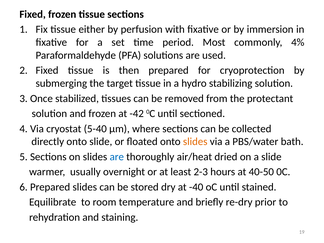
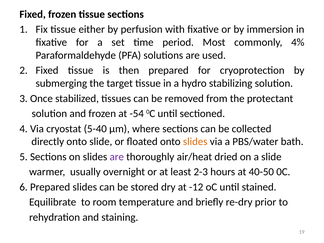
-42: -42 -> -54
are at (117, 157) colour: blue -> purple
-40: -40 -> -12
